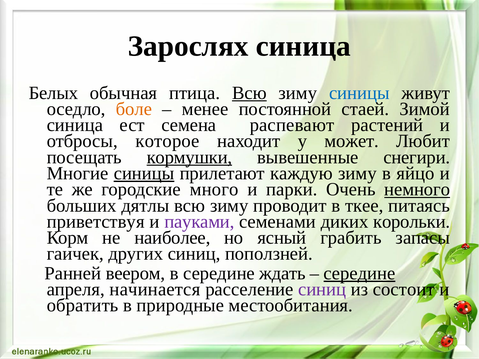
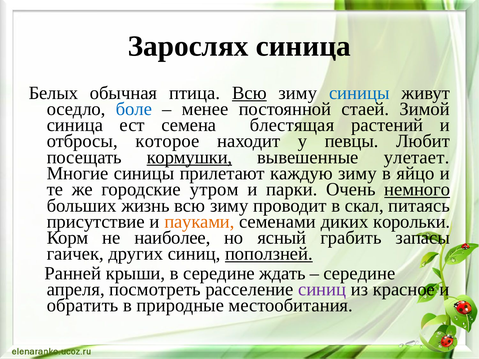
боле colour: orange -> blue
распевают: распевают -> блестящая
может: может -> певцы
снегири: снегири -> улетает
синицы at (144, 173) underline: present -> none
много: много -> утром
дятлы: дятлы -> жизнь
ткее: ткее -> скал
приветствуя: приветствуя -> присутствие
пауками colour: purple -> orange
поползней underline: none -> present
веером: веером -> крыши
середине at (359, 274) underline: present -> none
начинается: начинается -> посмотреть
состоит: состоит -> красное
